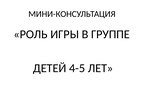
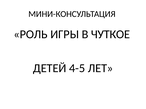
ГРУППЕ: ГРУППЕ -> ЧУТКОЕ
